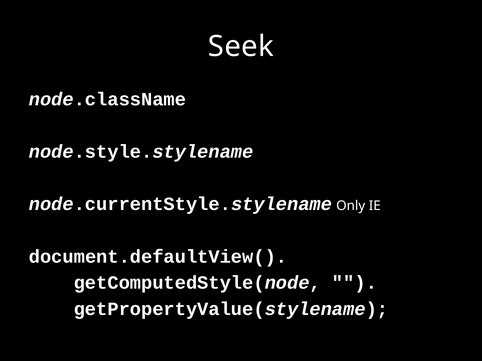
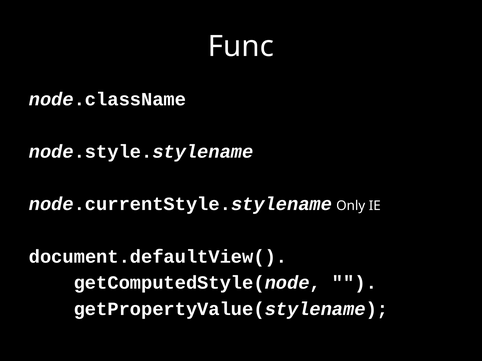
Seek: Seek -> Func
